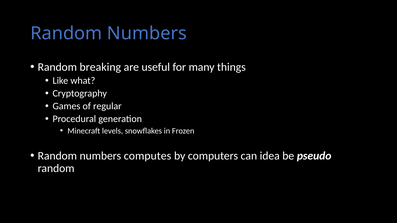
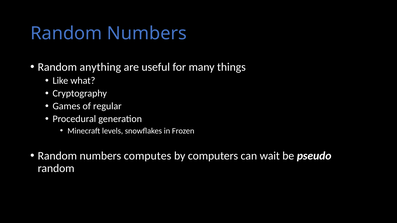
breaking: breaking -> anything
idea: idea -> wait
